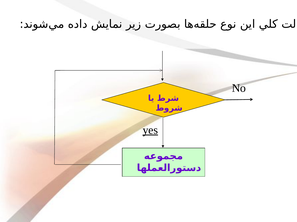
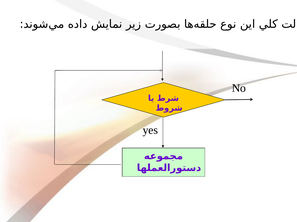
yes underline: present -> none
